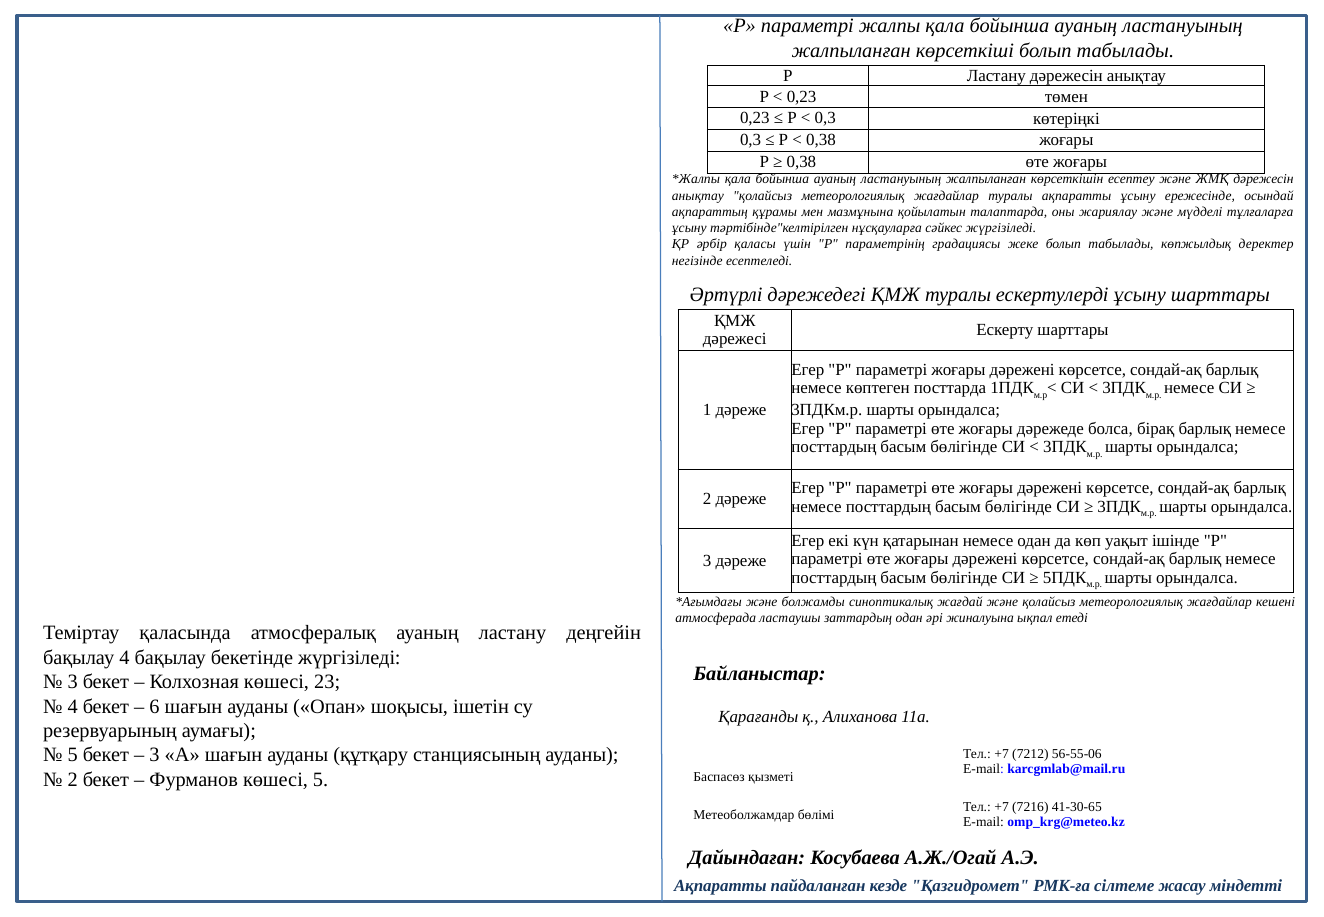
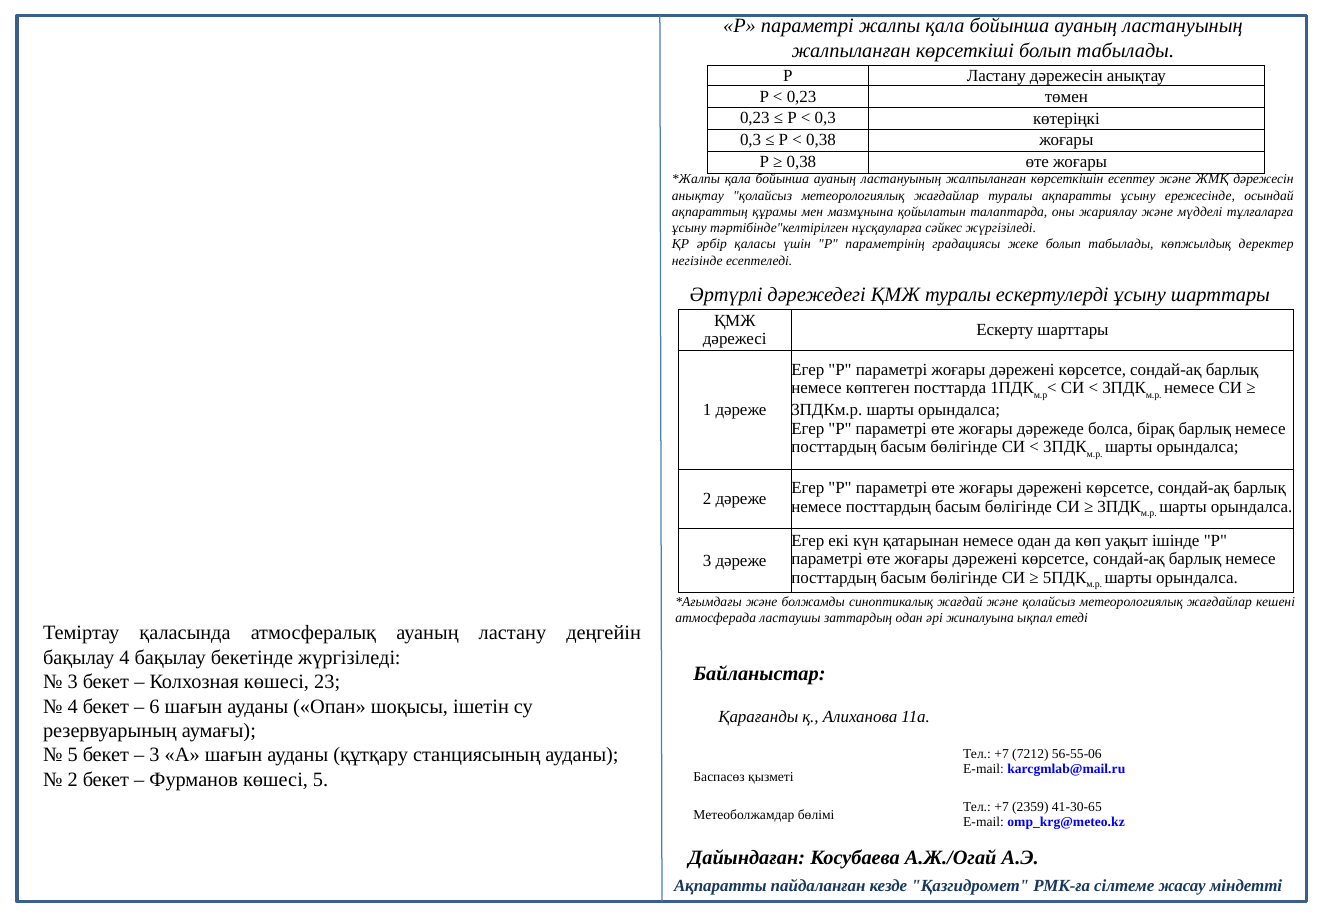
7216: 7216 -> 2359
